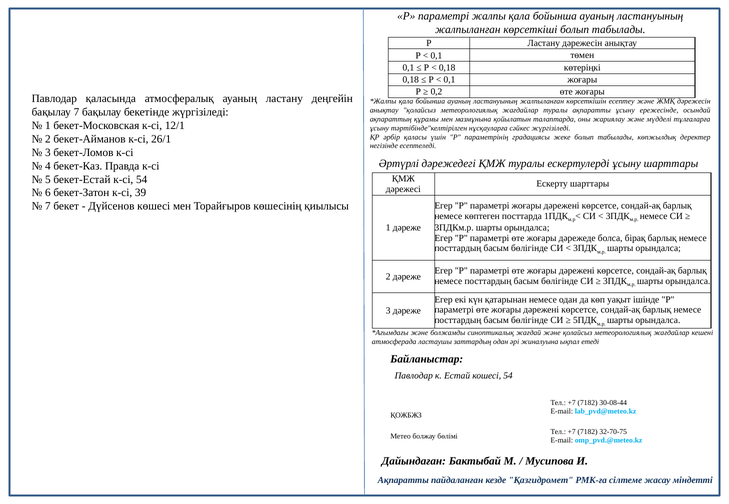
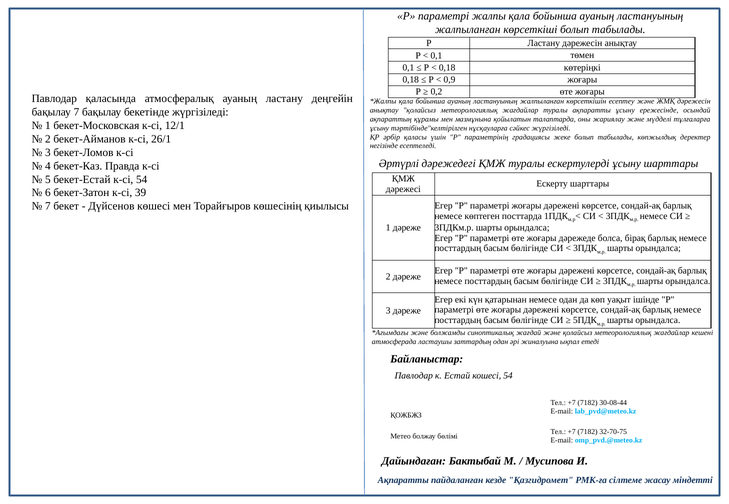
0,1 at (449, 80): 0,1 -> 0,9
